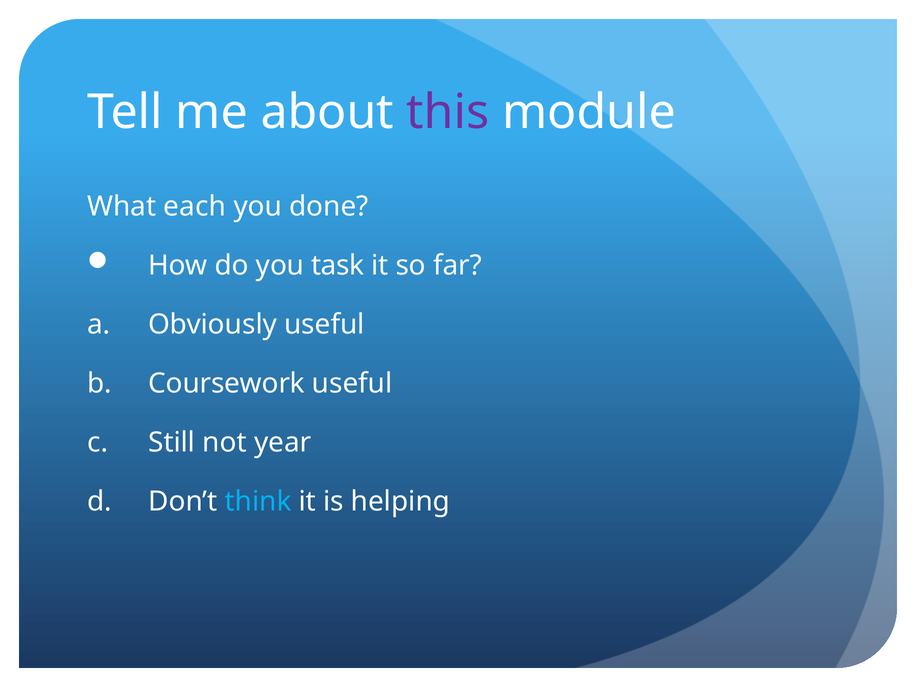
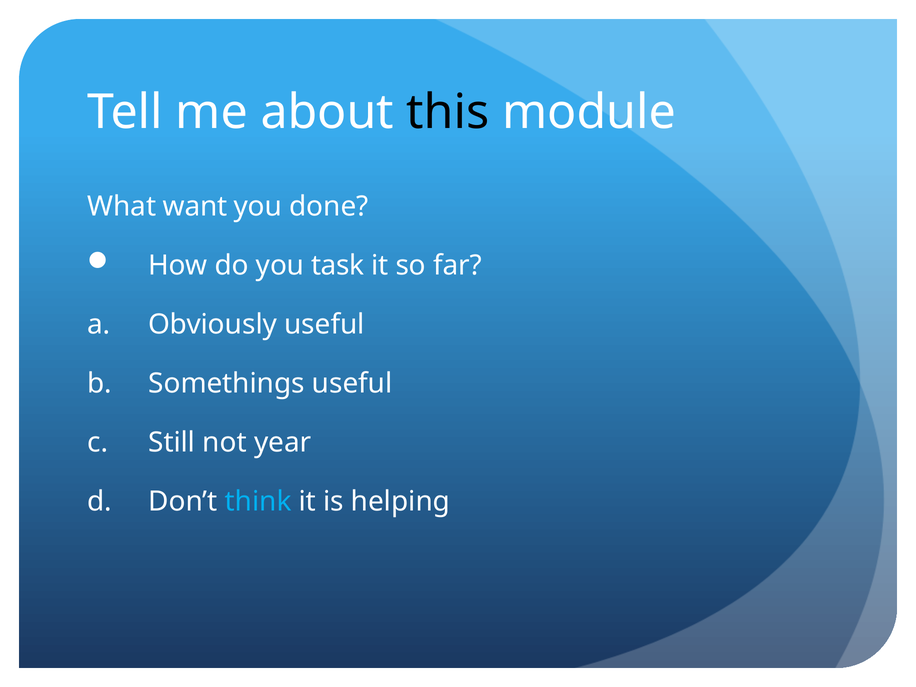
this colour: purple -> black
each: each -> want
Coursework: Coursework -> Somethings
